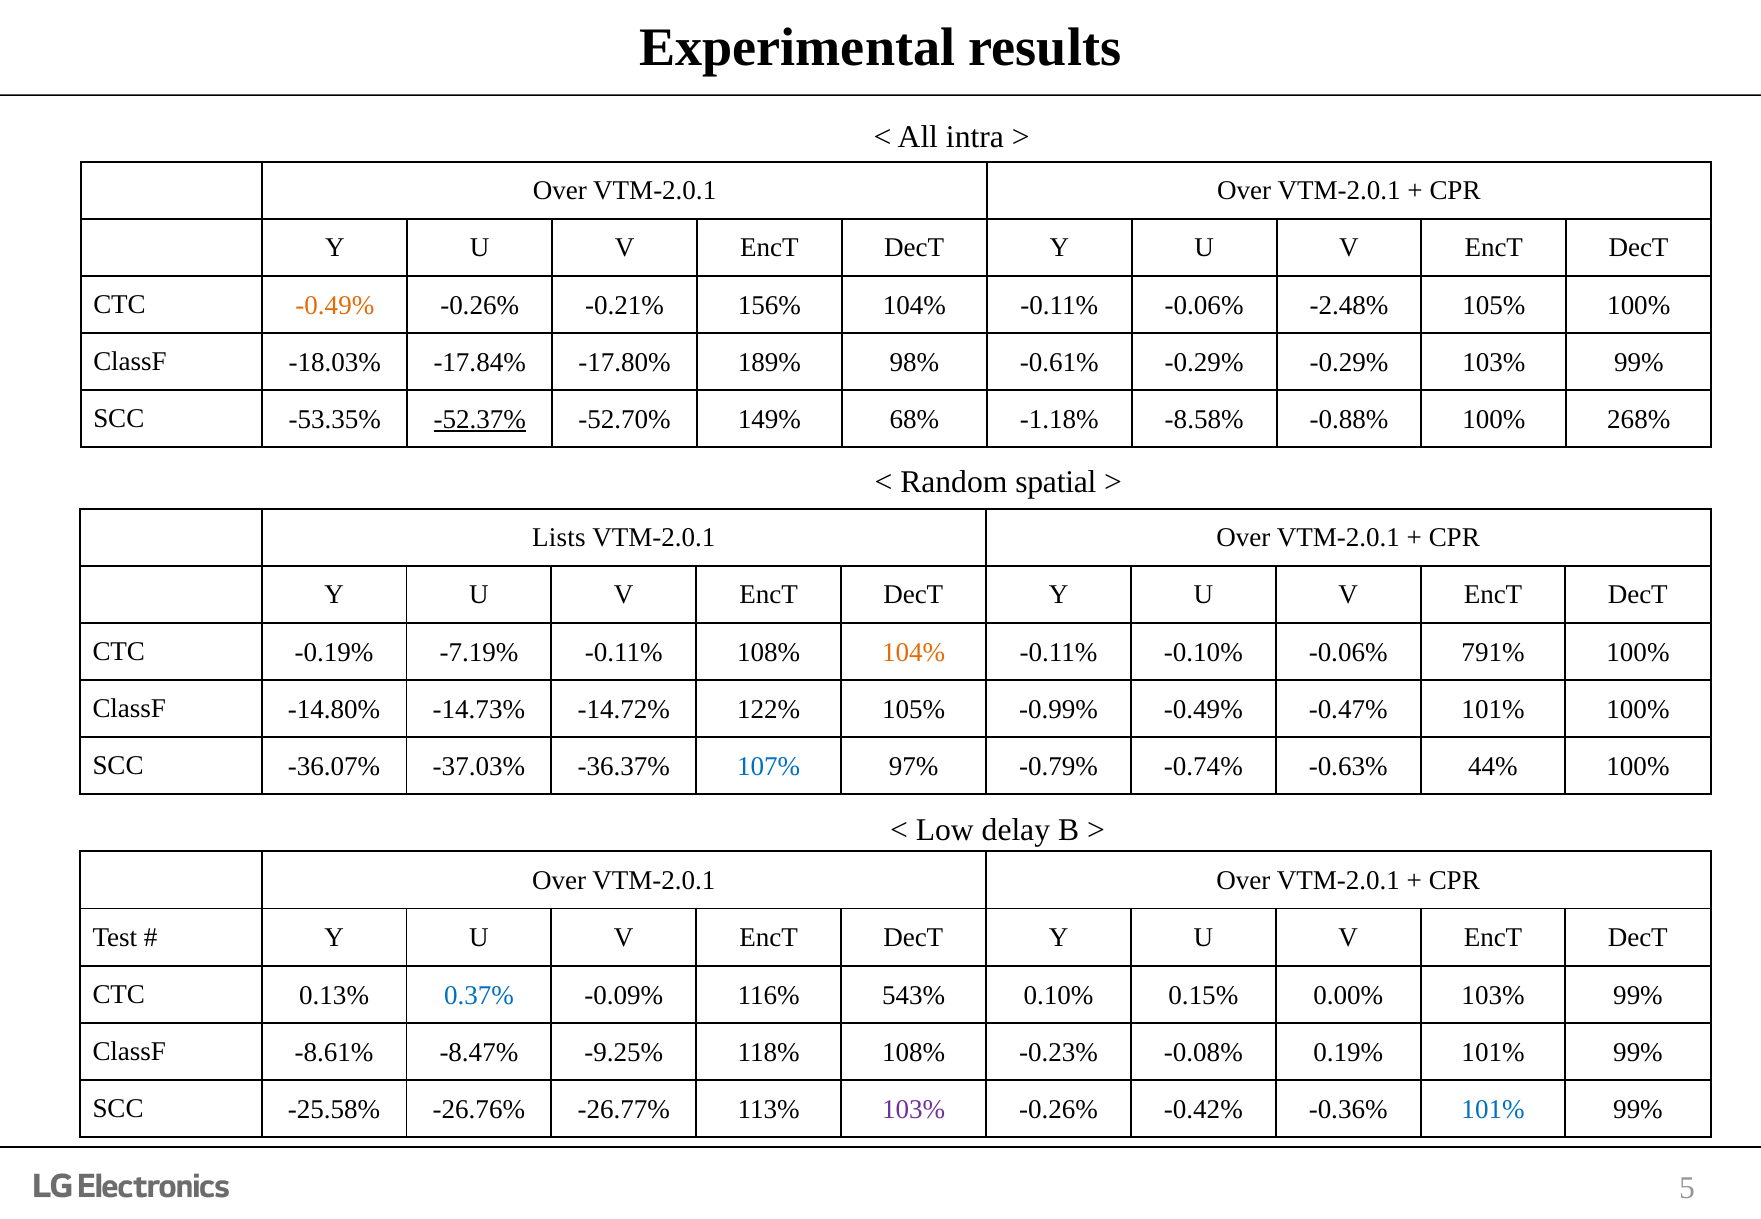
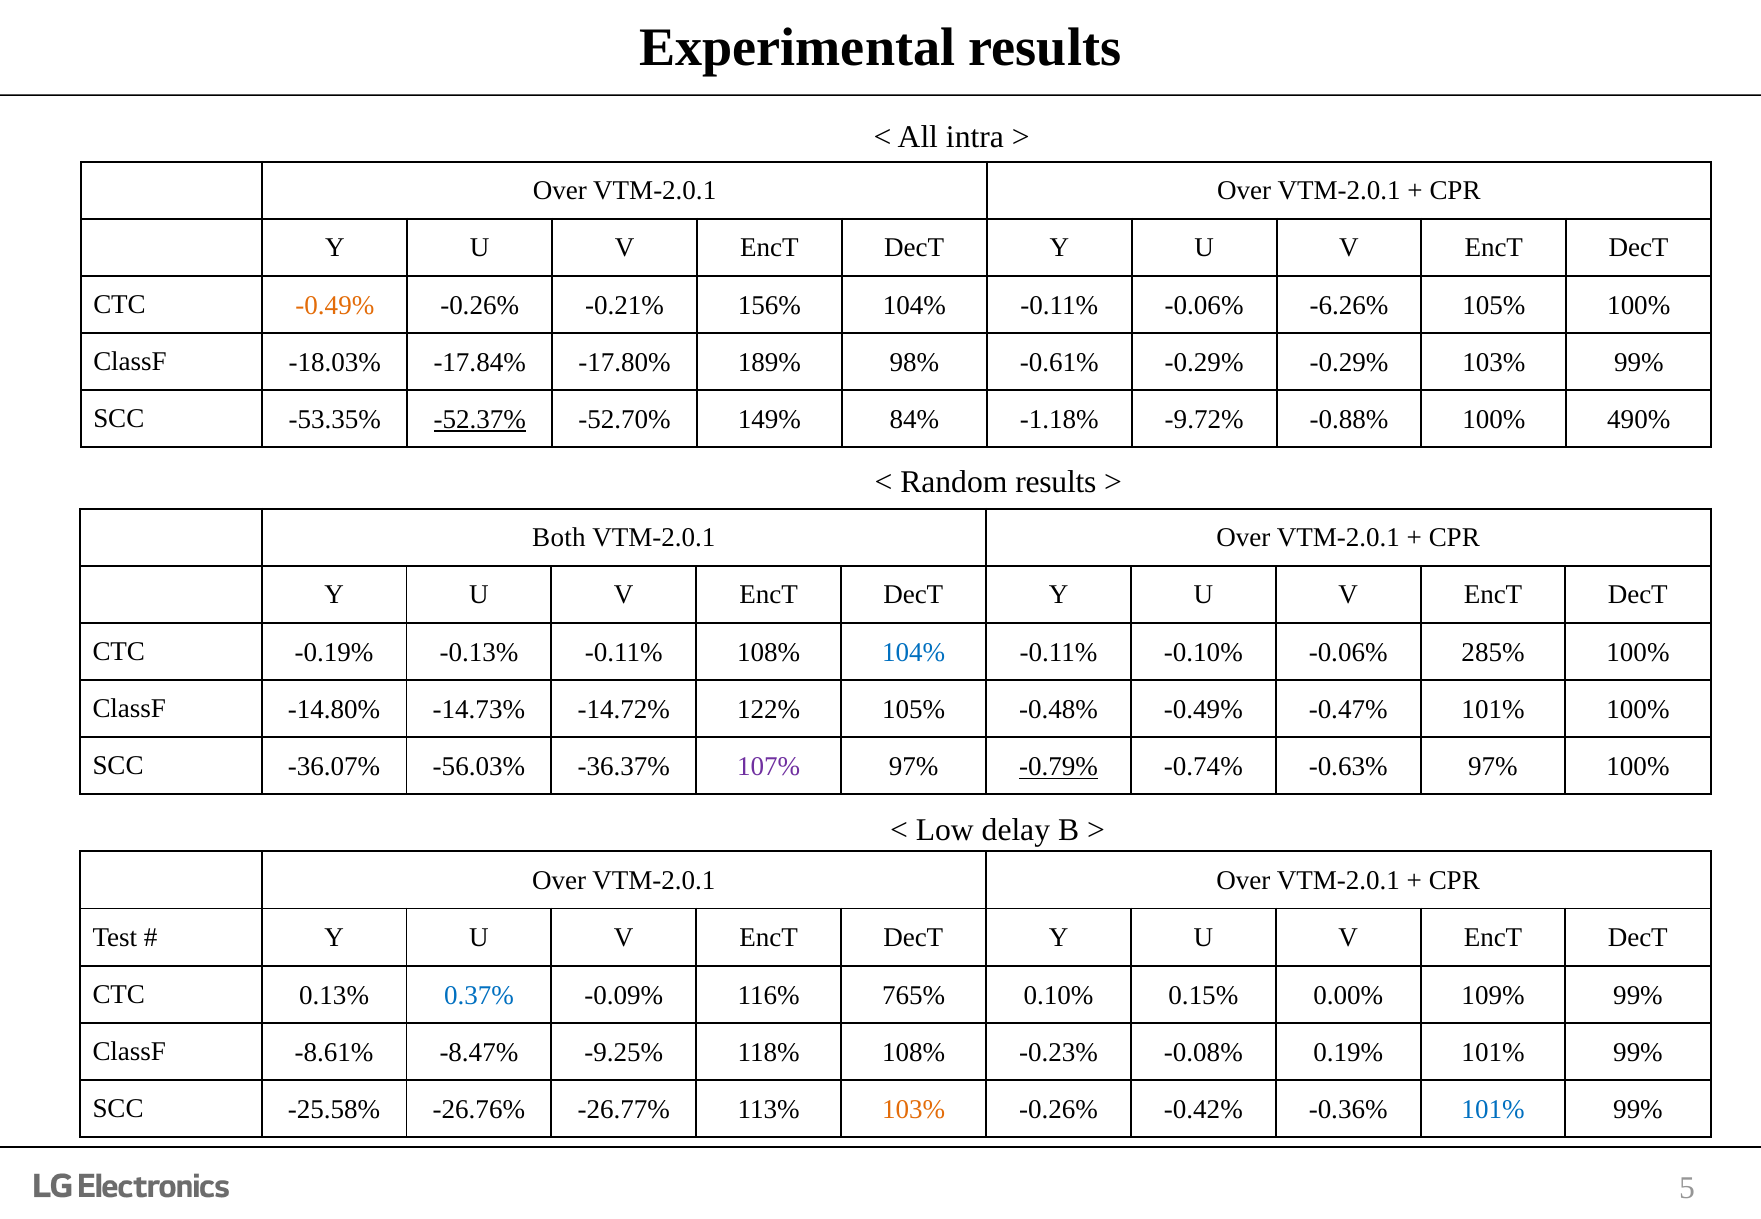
-2.48%: -2.48% -> -6.26%
68%: 68% -> 84%
-8.58%: -8.58% -> -9.72%
268%: 268% -> 490%
Random spatial: spatial -> results
Lists: Lists -> Both
-7.19%: -7.19% -> -0.13%
104% at (914, 653) colour: orange -> blue
791%: 791% -> 285%
-0.99%: -0.99% -> -0.48%
-37.03%: -37.03% -> -56.03%
107% colour: blue -> purple
-0.79% underline: none -> present
-0.63% 44%: 44% -> 97%
543%: 543% -> 765%
0.00% 103%: 103% -> 109%
103% at (914, 1109) colour: purple -> orange
